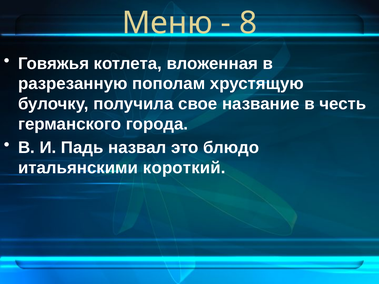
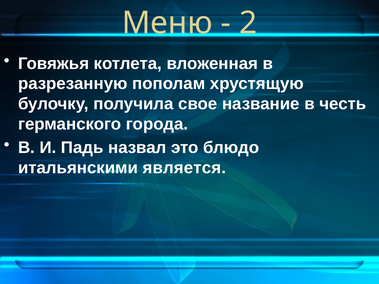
8: 8 -> 2
короткий: короткий -> является
